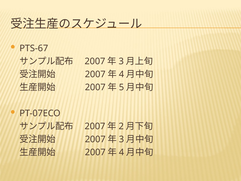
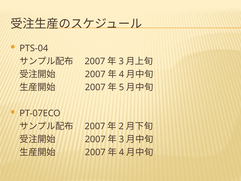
PTS-67: PTS-67 -> PTS-04
